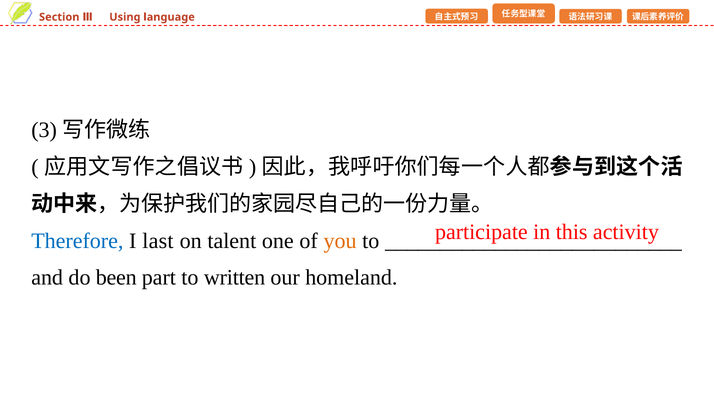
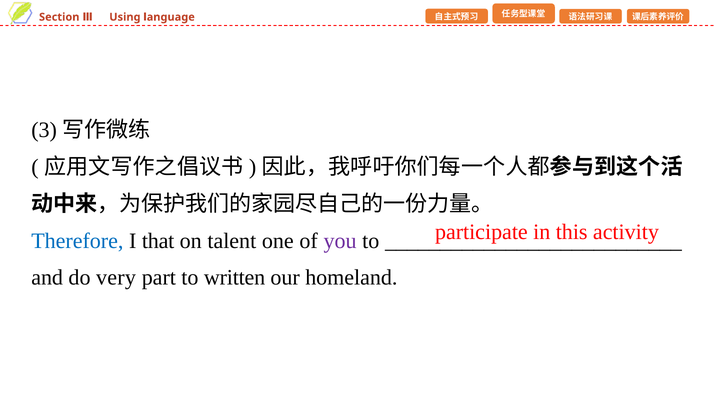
last: last -> that
you colour: orange -> purple
been: been -> very
